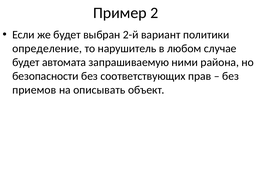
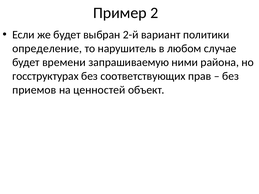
автомата: автомата -> времени
безопасности: безопасности -> госструктурах
описывать: описывать -> ценностей
